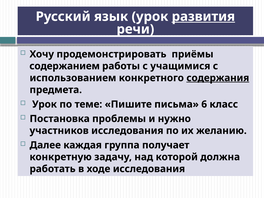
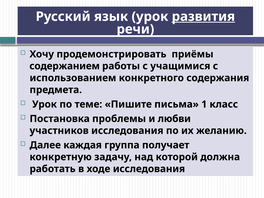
содержания underline: present -> none
6: 6 -> 1
нужно: нужно -> любви
